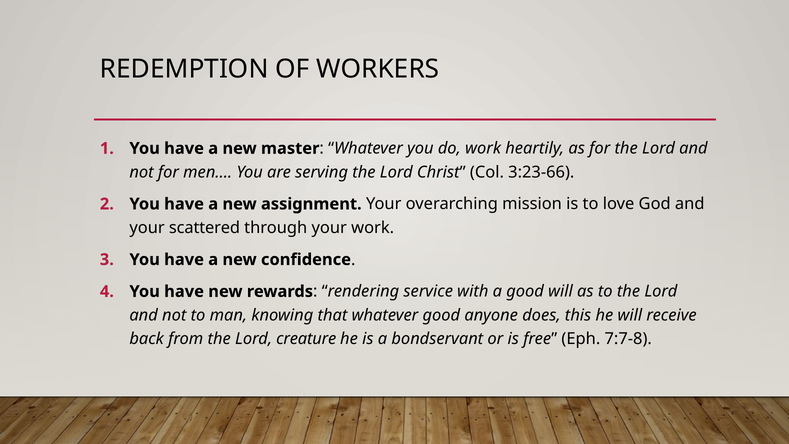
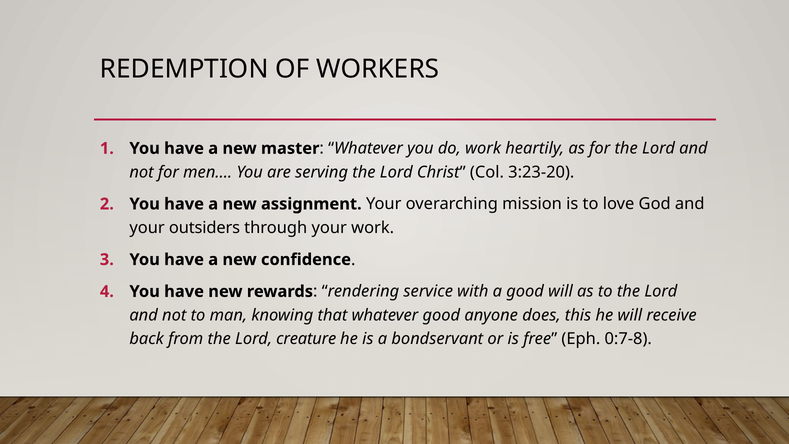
3:23-66: 3:23-66 -> 3:23-20
scattered: scattered -> outsiders
7:7-8: 7:7-8 -> 0:7-8
